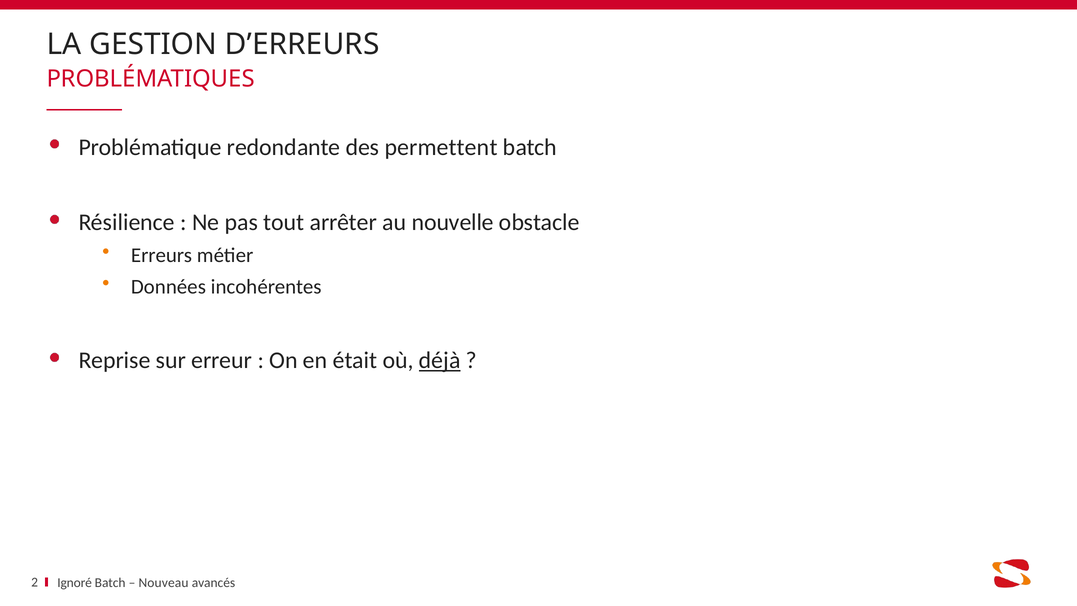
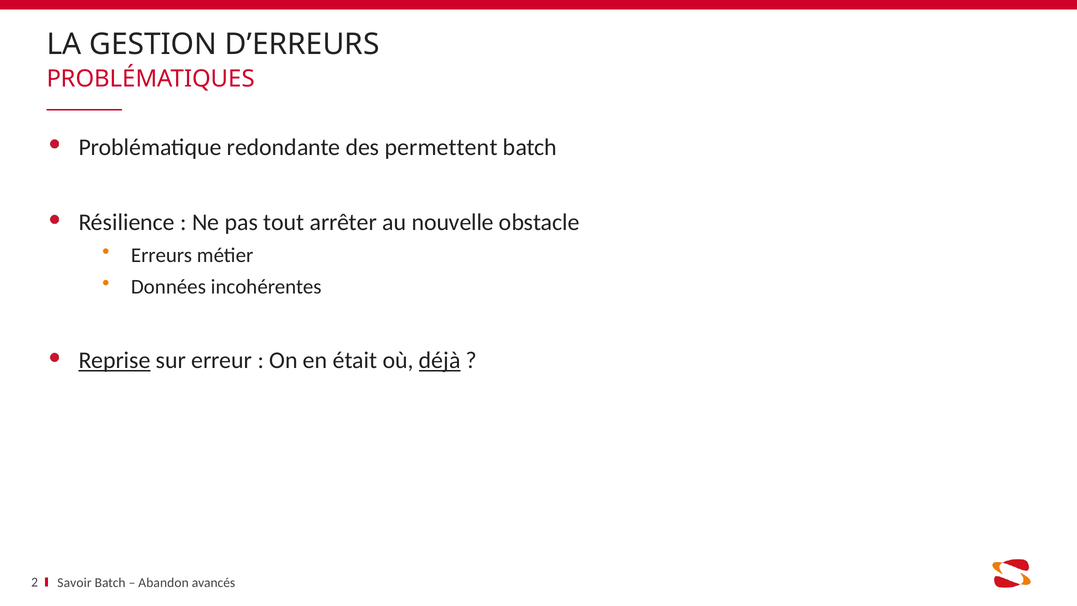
Reprise underline: none -> present
Ignoré: Ignoré -> Savoir
Nouveau: Nouveau -> Abandon
